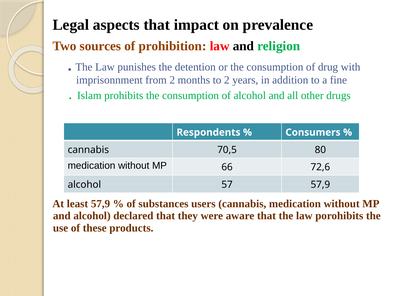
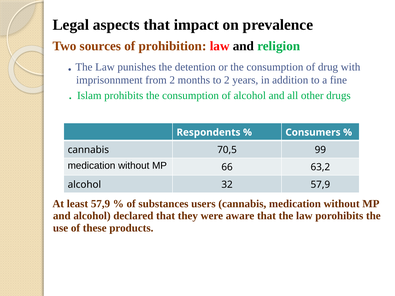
80: 80 -> 99
72,6: 72,6 -> 63,2
57: 57 -> 32
